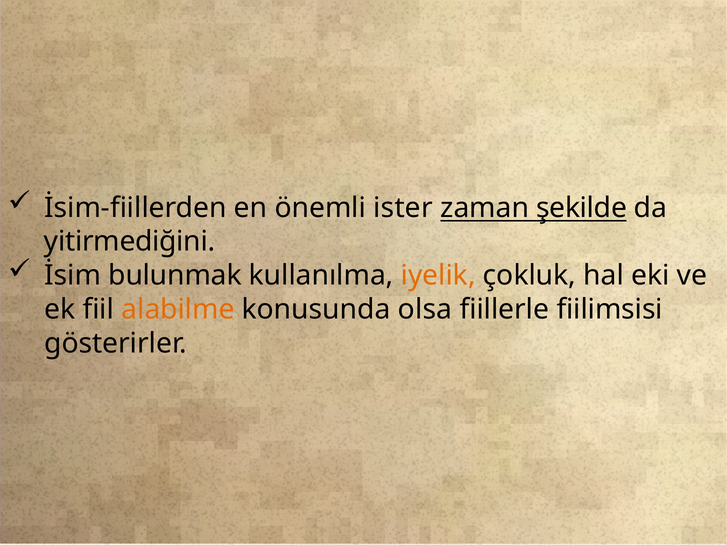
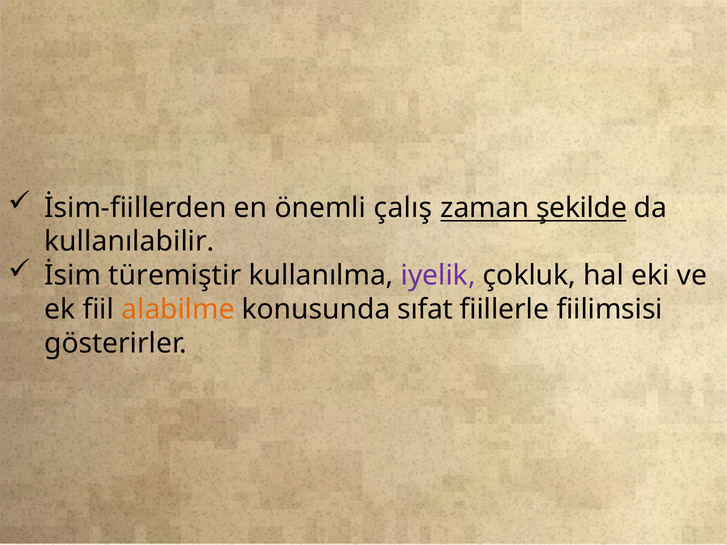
ister: ister -> çalış
yitirmediğini: yitirmediğini -> kullanılabilir
bulunmak: bulunmak -> türemiştir
iyelik colour: orange -> purple
olsa: olsa -> sıfat
